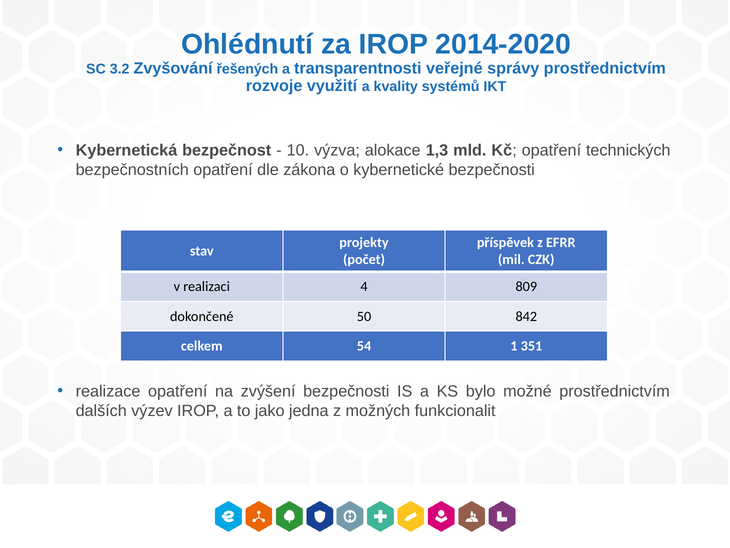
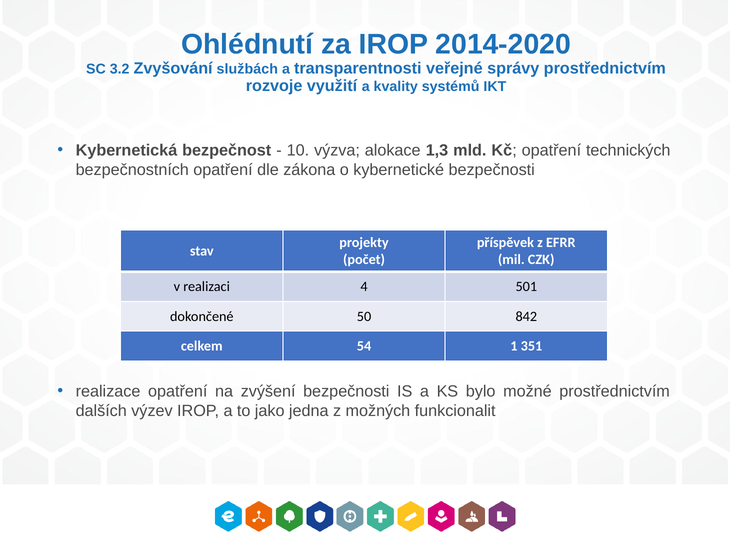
řešených: řešených -> službách
809: 809 -> 501
